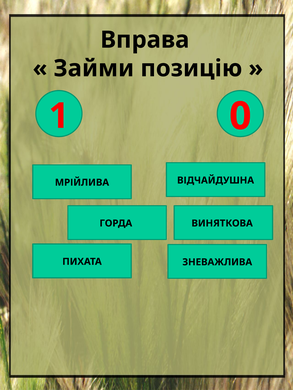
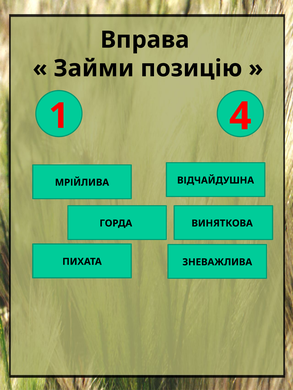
0: 0 -> 4
